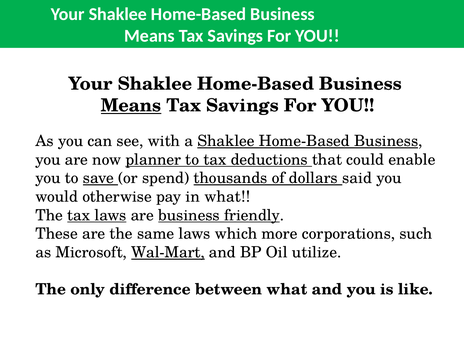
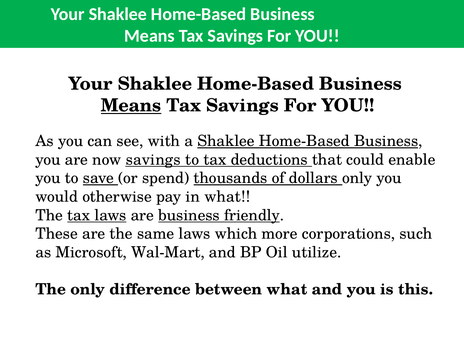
now planner: planner -> savings
dollars said: said -> only
Wal-Mart underline: present -> none
like: like -> this
